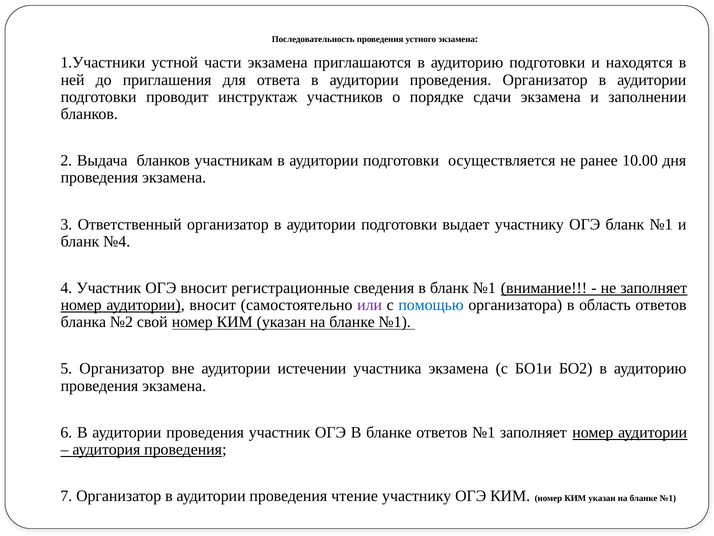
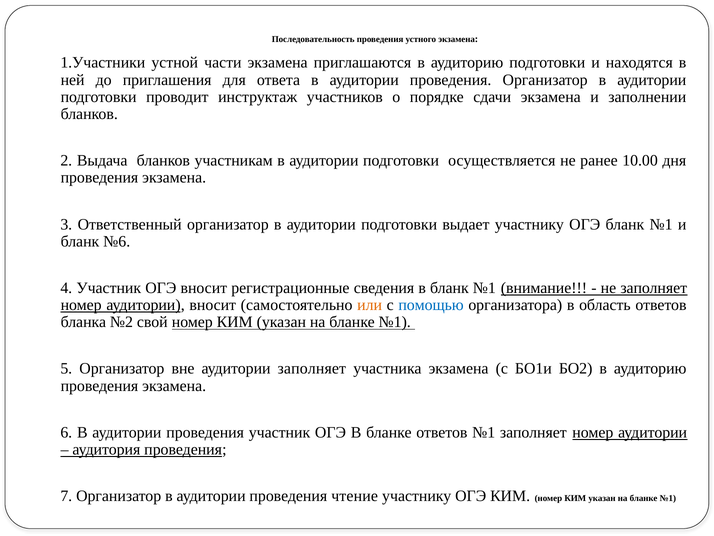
№4: №4 -> №6
или colour: purple -> orange
аудитории истечении: истечении -> заполняет
